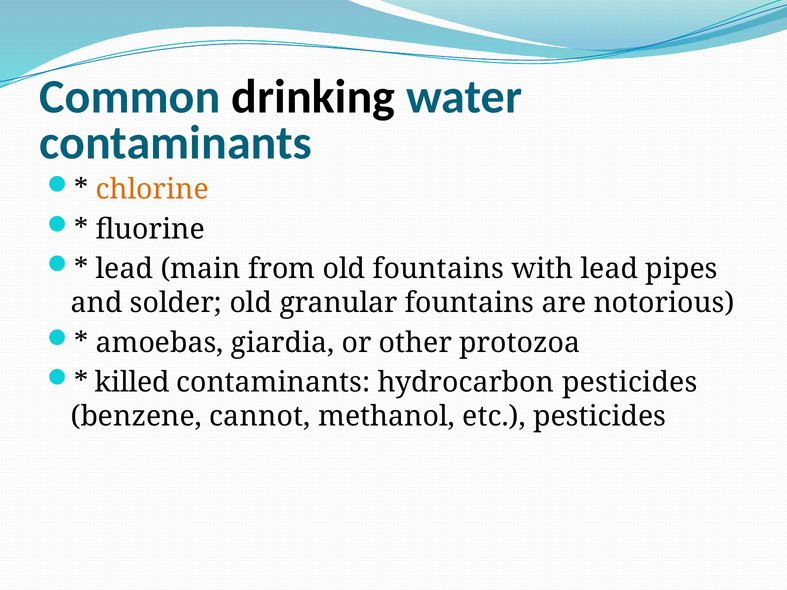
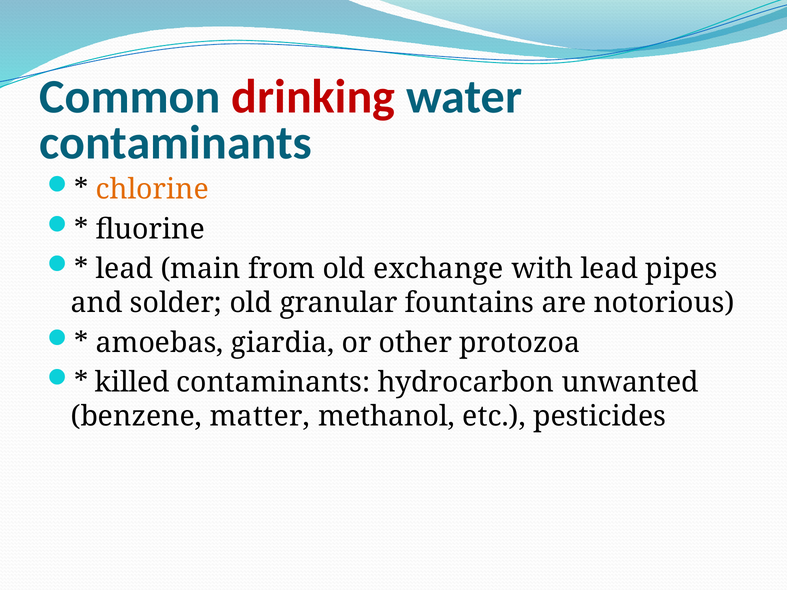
drinking colour: black -> red
old fountains: fountains -> exchange
hydrocarbon pesticides: pesticides -> unwanted
cannot: cannot -> matter
